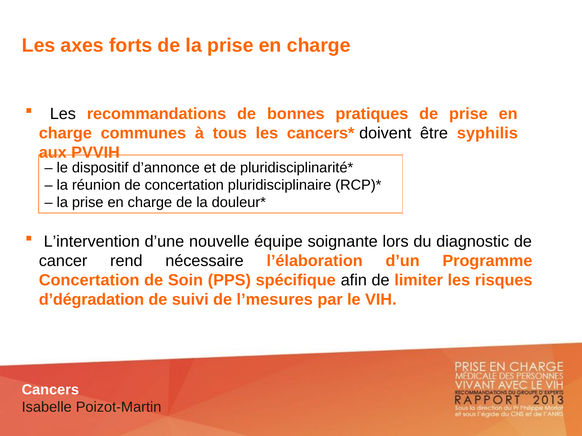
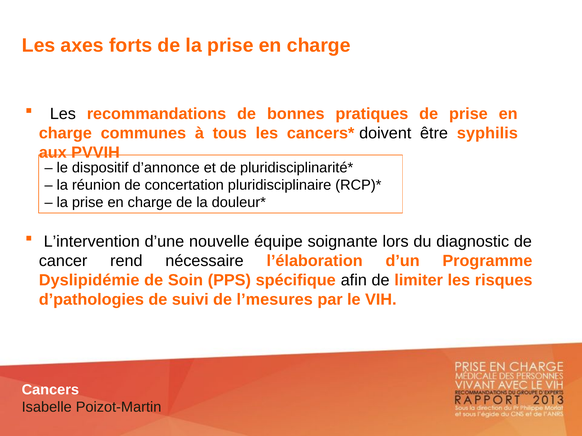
Concertation at (89, 280): Concertation -> Dyslipidémie
d’dégradation: d’dégradation -> d’pathologies
